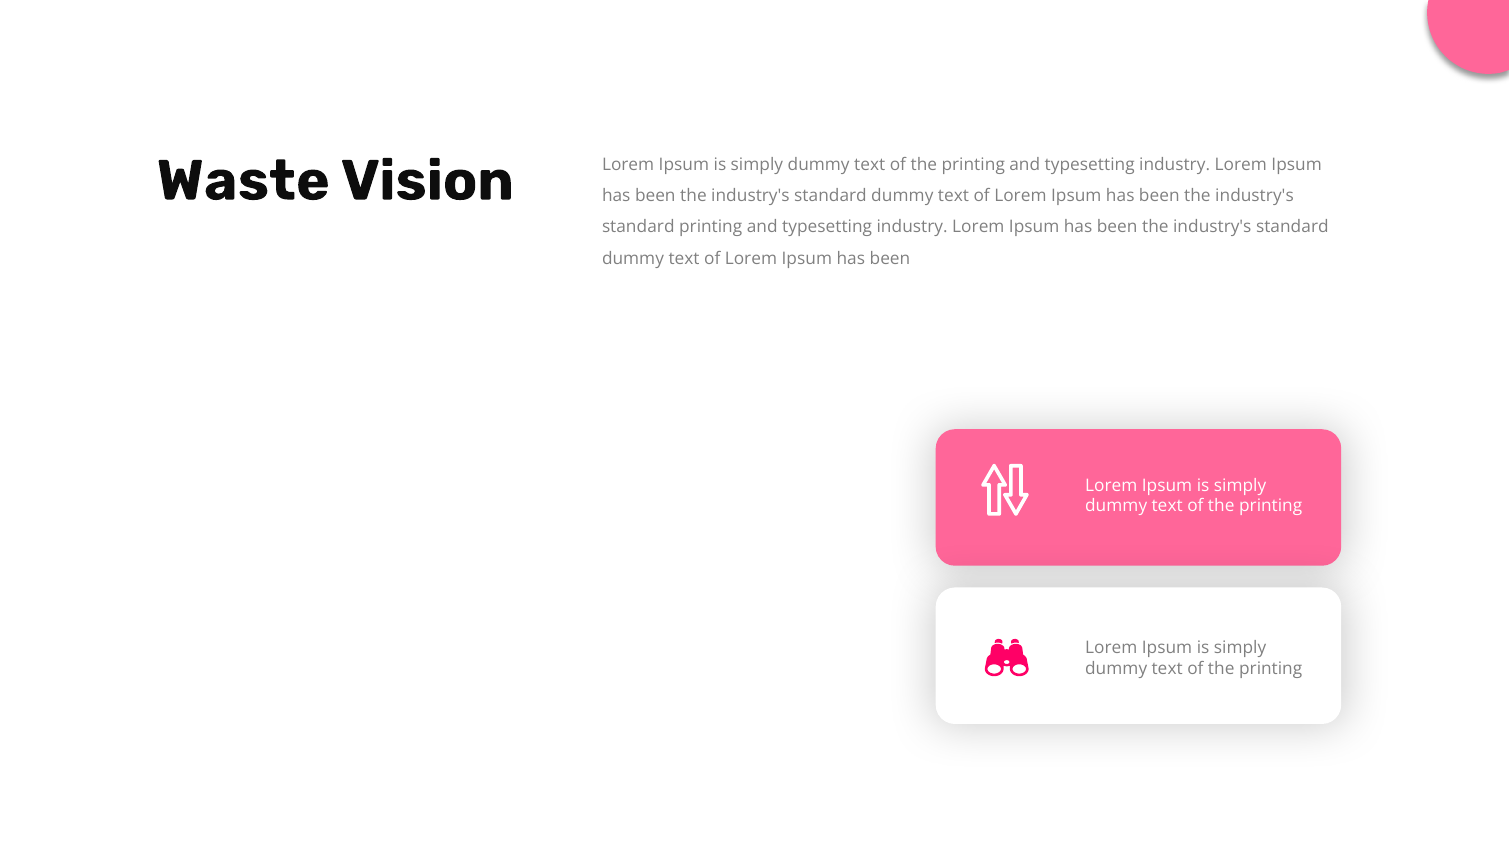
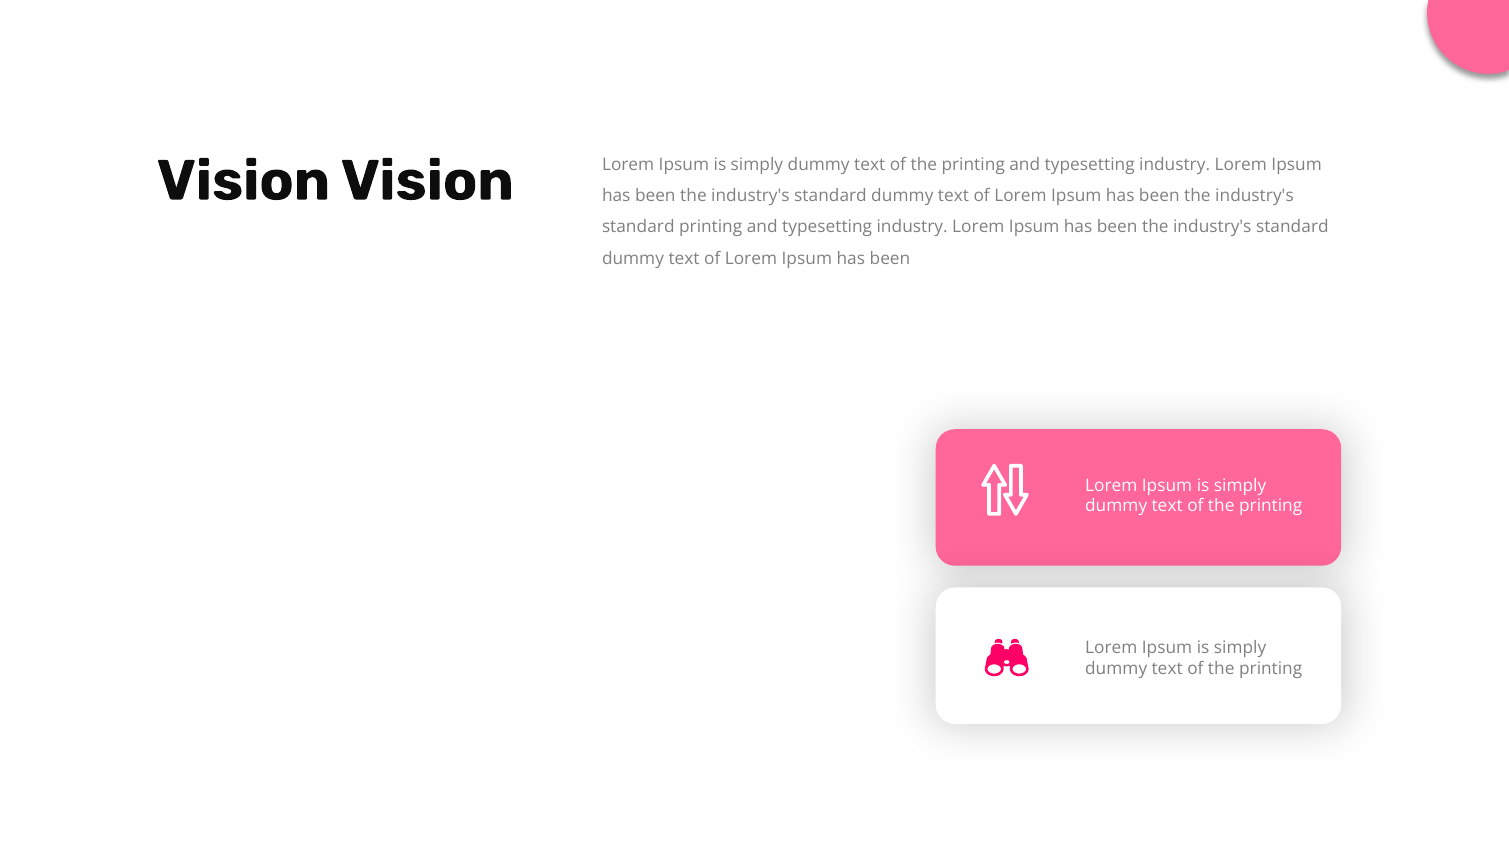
Waste at (243, 181): Waste -> Vision
